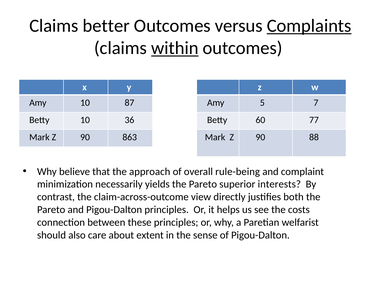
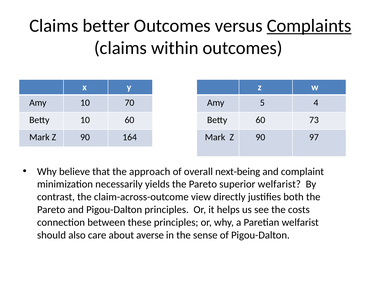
within underline: present -> none
87: 87 -> 70
7: 7 -> 4
10 36: 36 -> 60
77: 77 -> 73
863: 863 -> 164
88: 88 -> 97
rule-being: rule-being -> next-being
superior interests: interests -> welfarist
extent: extent -> averse
